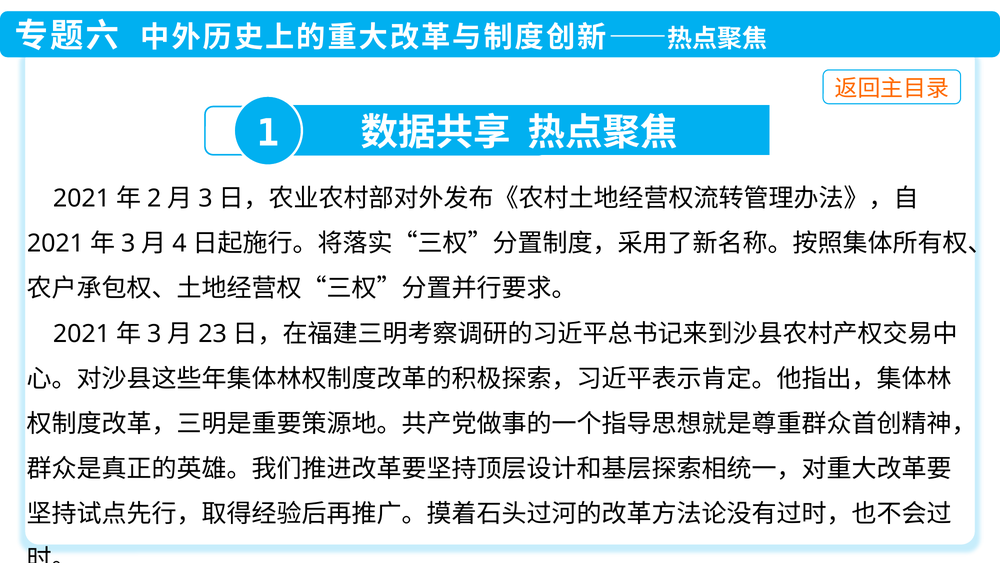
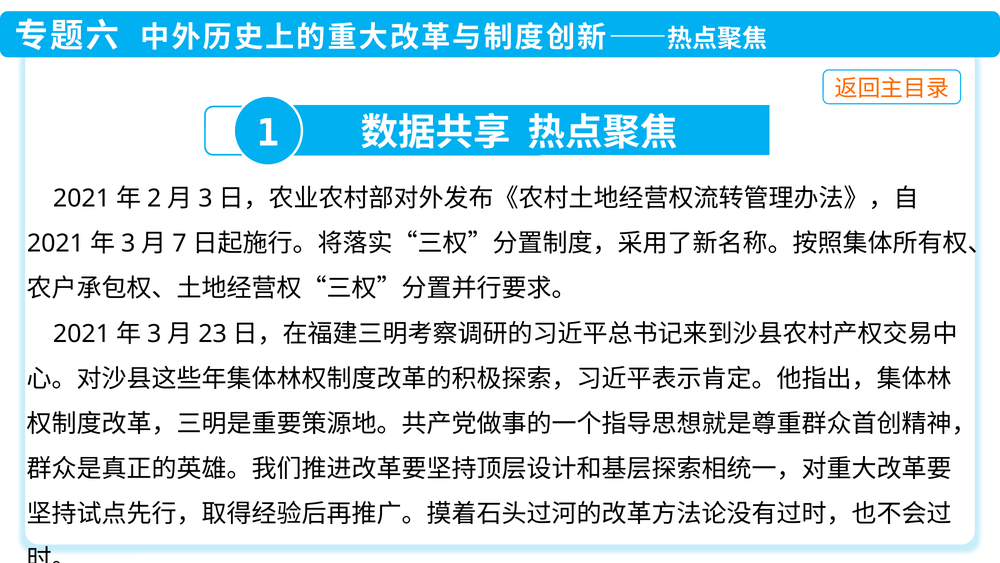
4: 4 -> 7
